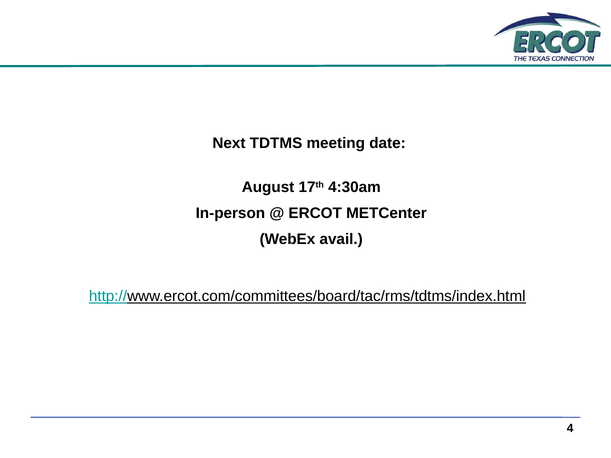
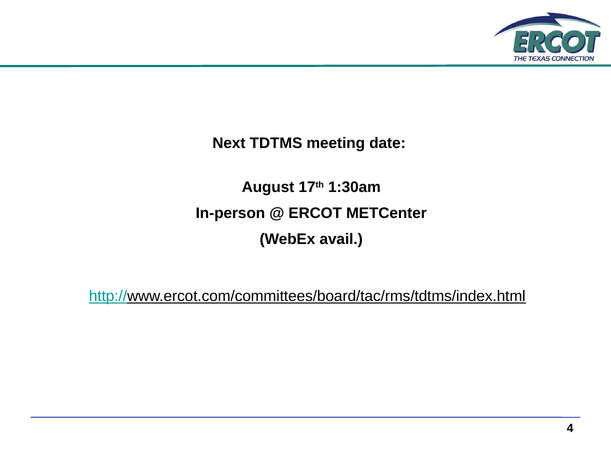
4:30am: 4:30am -> 1:30am
